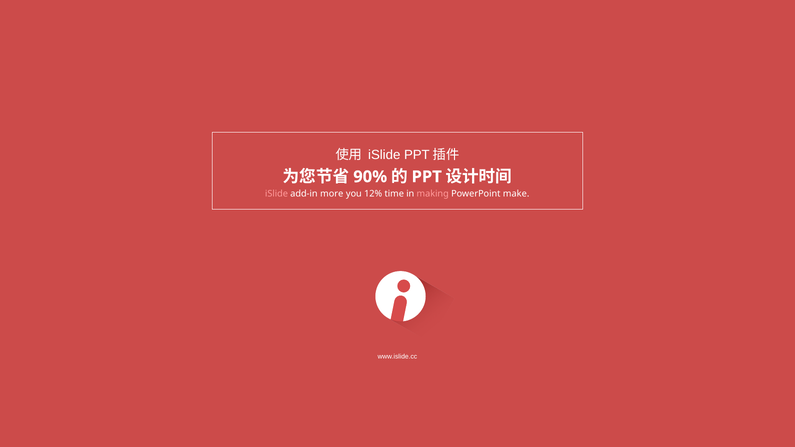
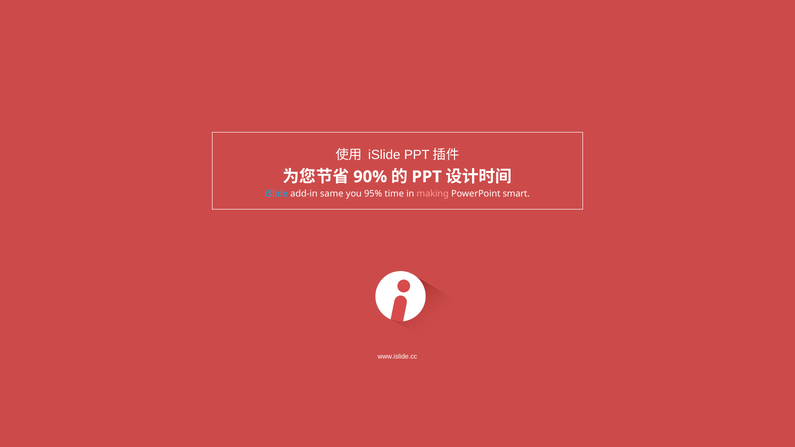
iSlide at (277, 194) colour: pink -> light blue
more: more -> same
12%: 12% -> 95%
make: make -> smart
